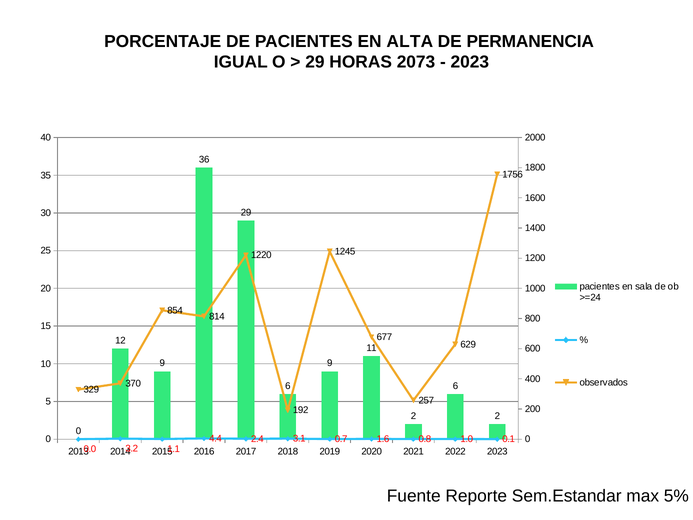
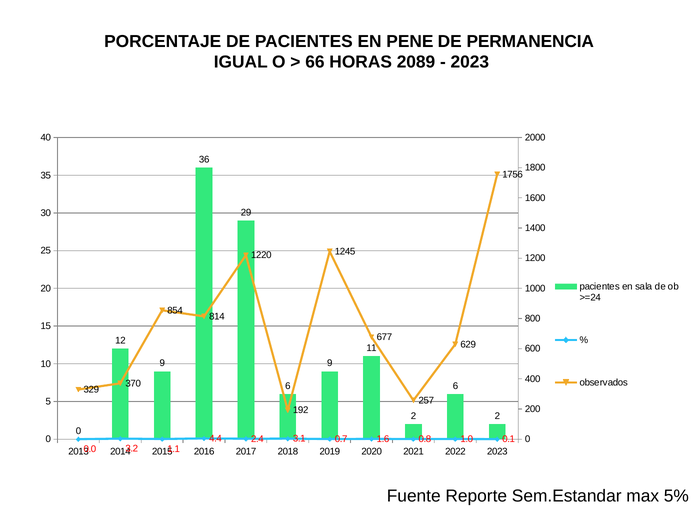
ALTA: ALTA -> PENE
29 at (315, 62): 29 -> 66
2073: 2073 -> 2089
